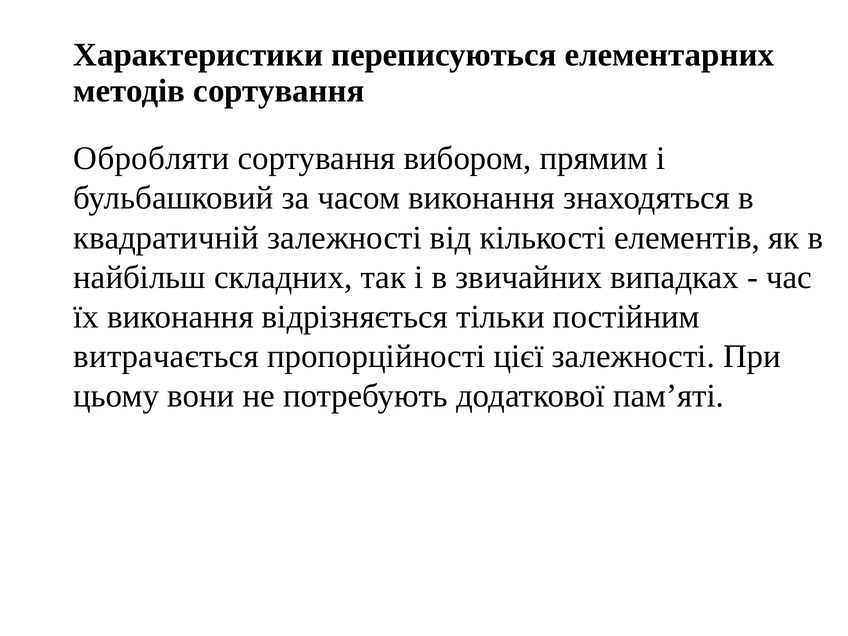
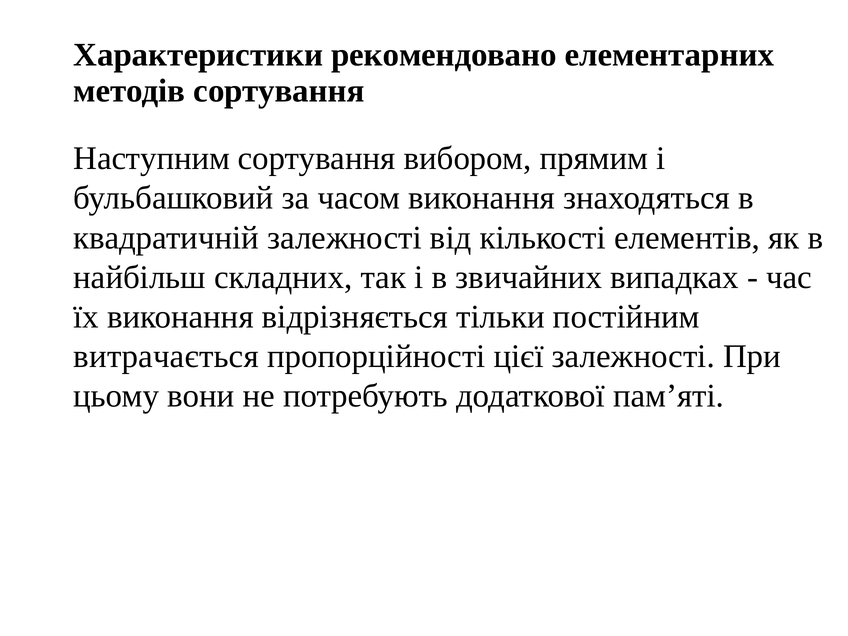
переписуються: переписуються -> рекомендовано
Обробляти: Обробляти -> Наступним
